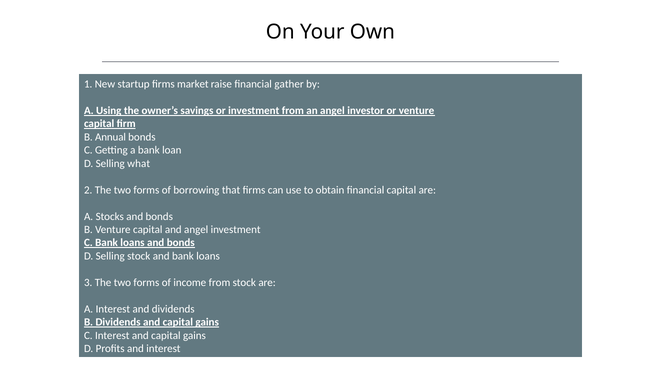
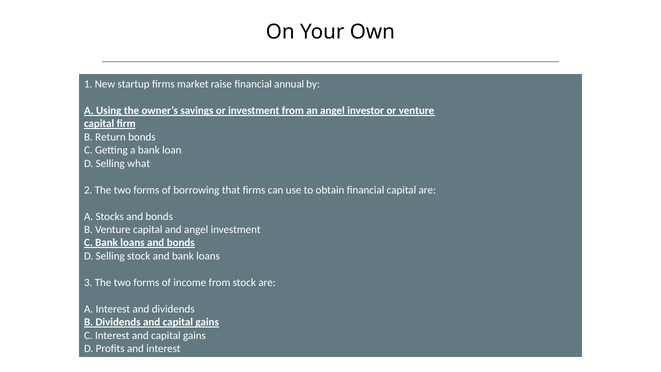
gather: gather -> annual
Annual: Annual -> Return
